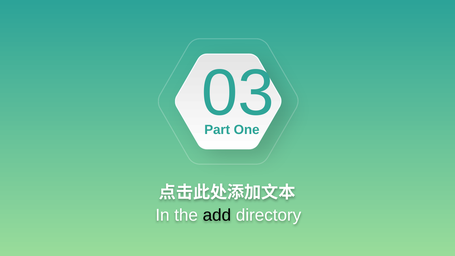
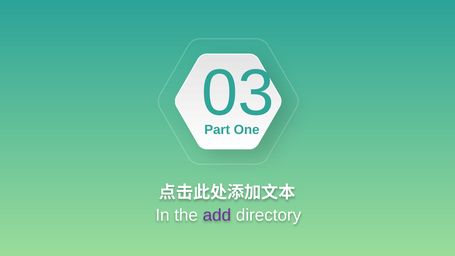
add colour: black -> purple
